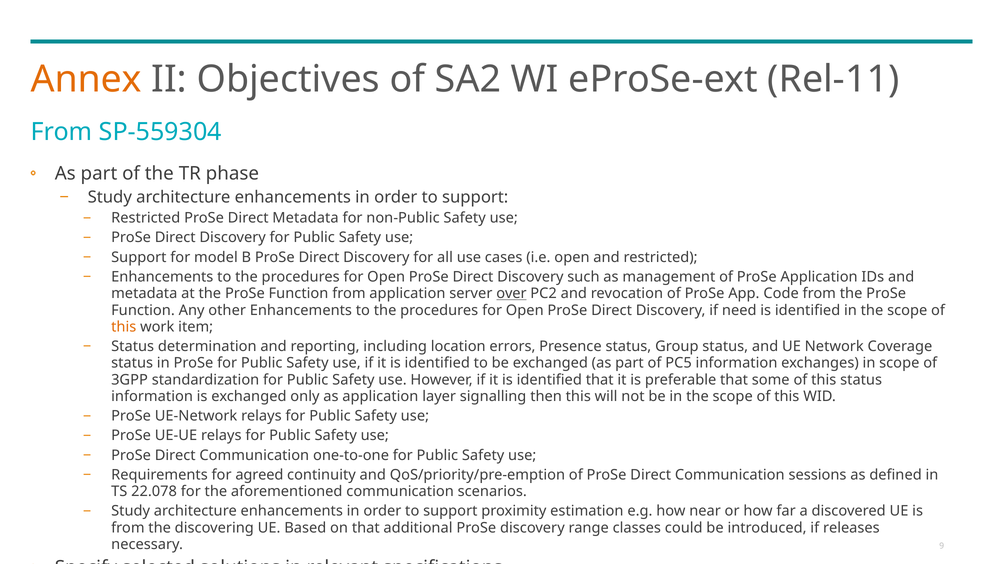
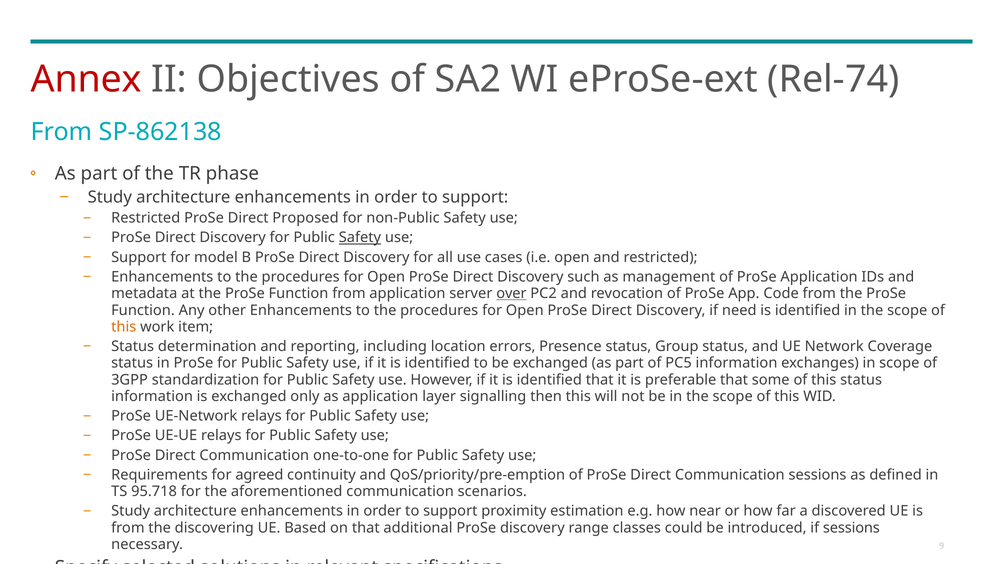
Annex colour: orange -> red
Rel-11: Rel-11 -> Rel-74
SP-559304: SP-559304 -> SP-862138
Direct Metadata: Metadata -> Proposed
Safety at (360, 238) underline: none -> present
22.078: 22.078 -> 95.718
if releases: releases -> sessions
